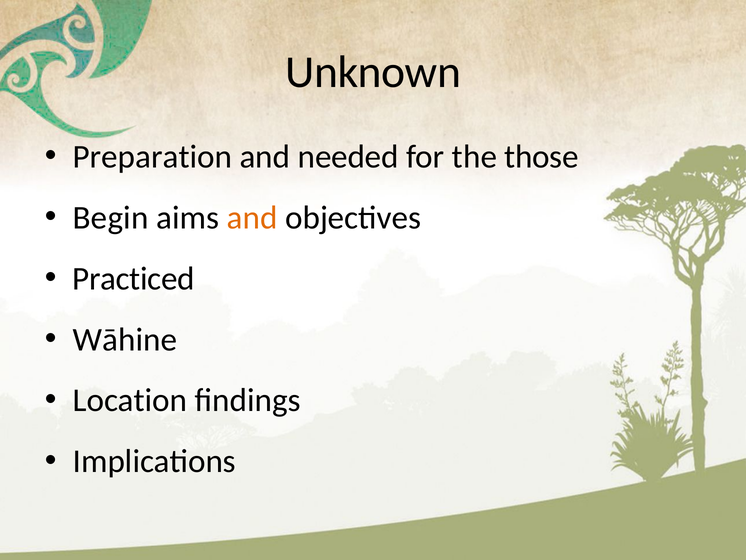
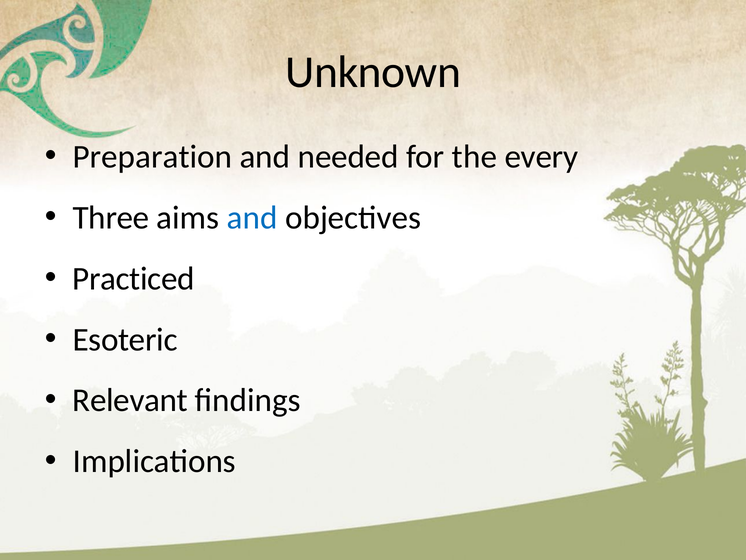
those: those -> every
Begin: Begin -> Three
and at (252, 217) colour: orange -> blue
Wāhine: Wāhine -> Esoteric
Location: Location -> Relevant
